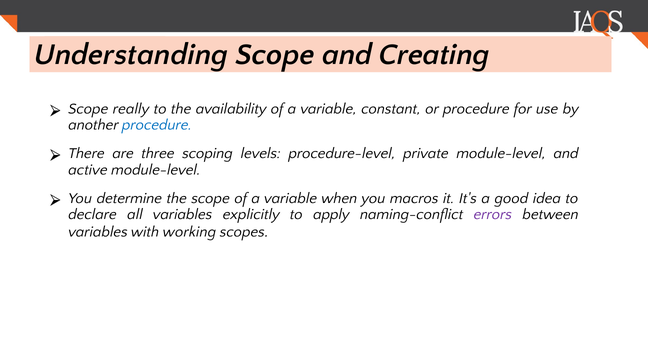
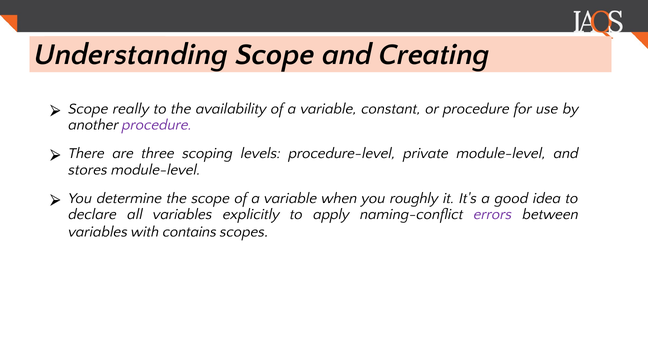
procedure at (157, 125) colour: blue -> purple
active: active -> stores
macros: macros -> roughly
working: working -> contains
